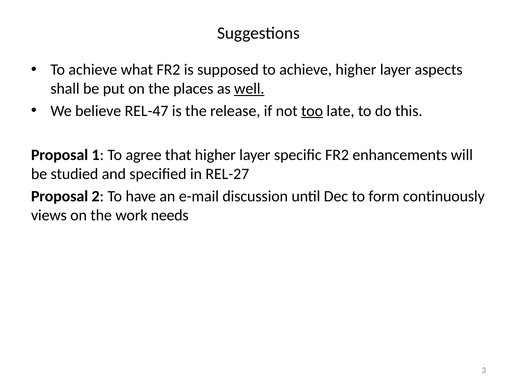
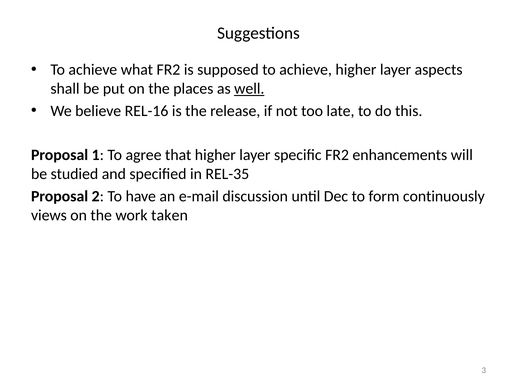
REL-47: REL-47 -> REL-16
too underline: present -> none
REL-27: REL-27 -> REL-35
needs: needs -> taken
